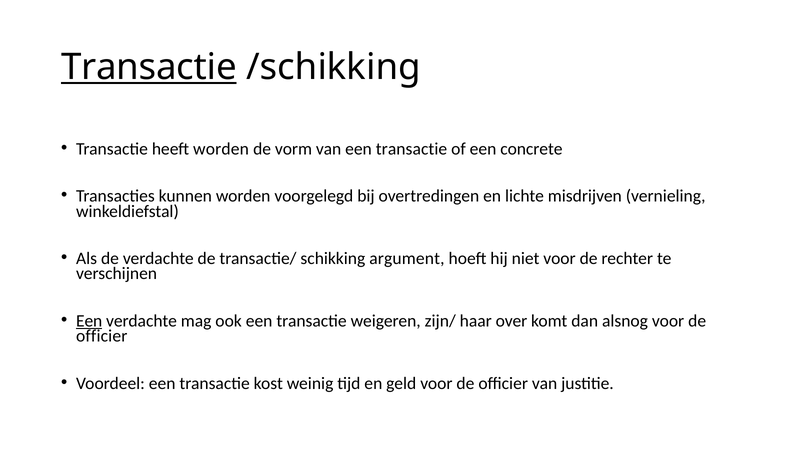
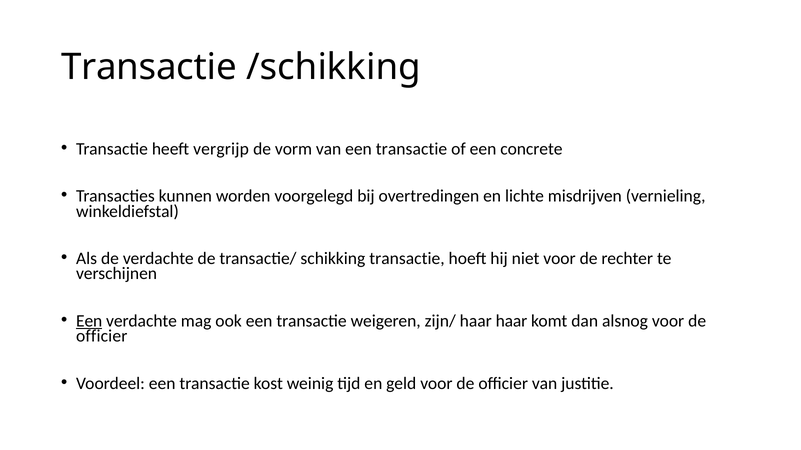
Transactie at (149, 67) underline: present -> none
heeft worden: worden -> vergrijp
schikking argument: argument -> transactie
haar over: over -> haar
